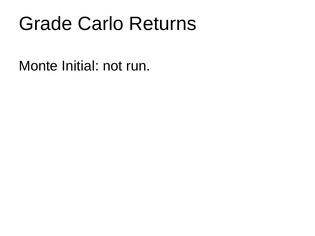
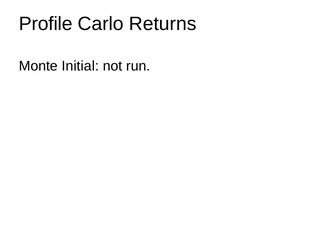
Grade: Grade -> Profile
